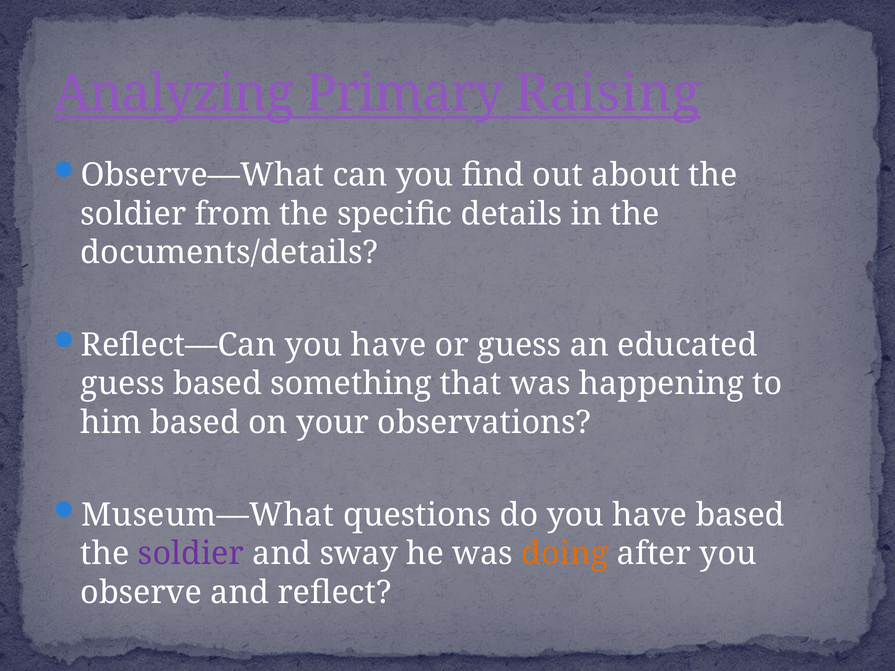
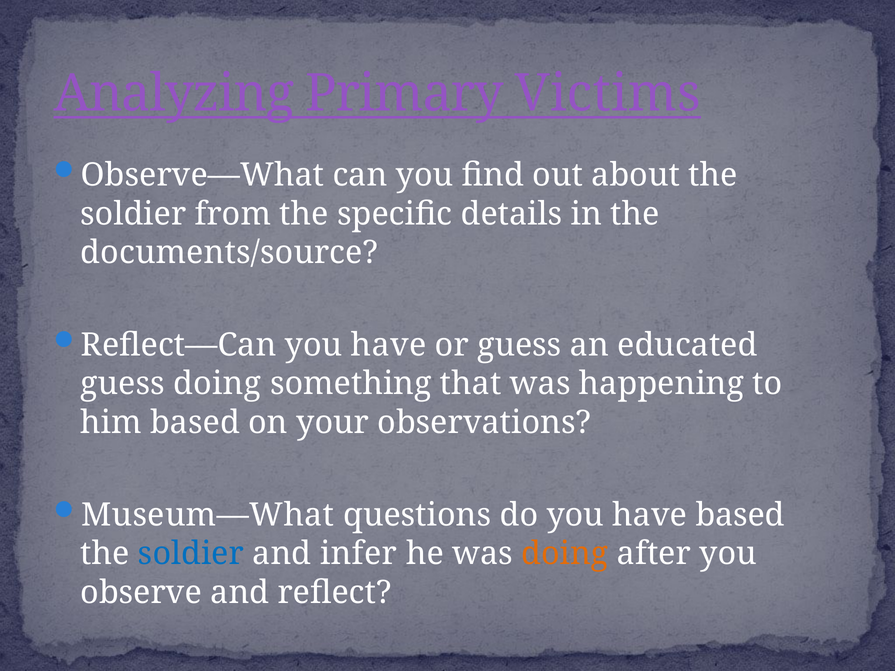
Raising: Raising -> Victims
documents/details: documents/details -> documents/source
guess based: based -> doing
soldier at (191, 554) colour: purple -> blue
sway: sway -> infer
